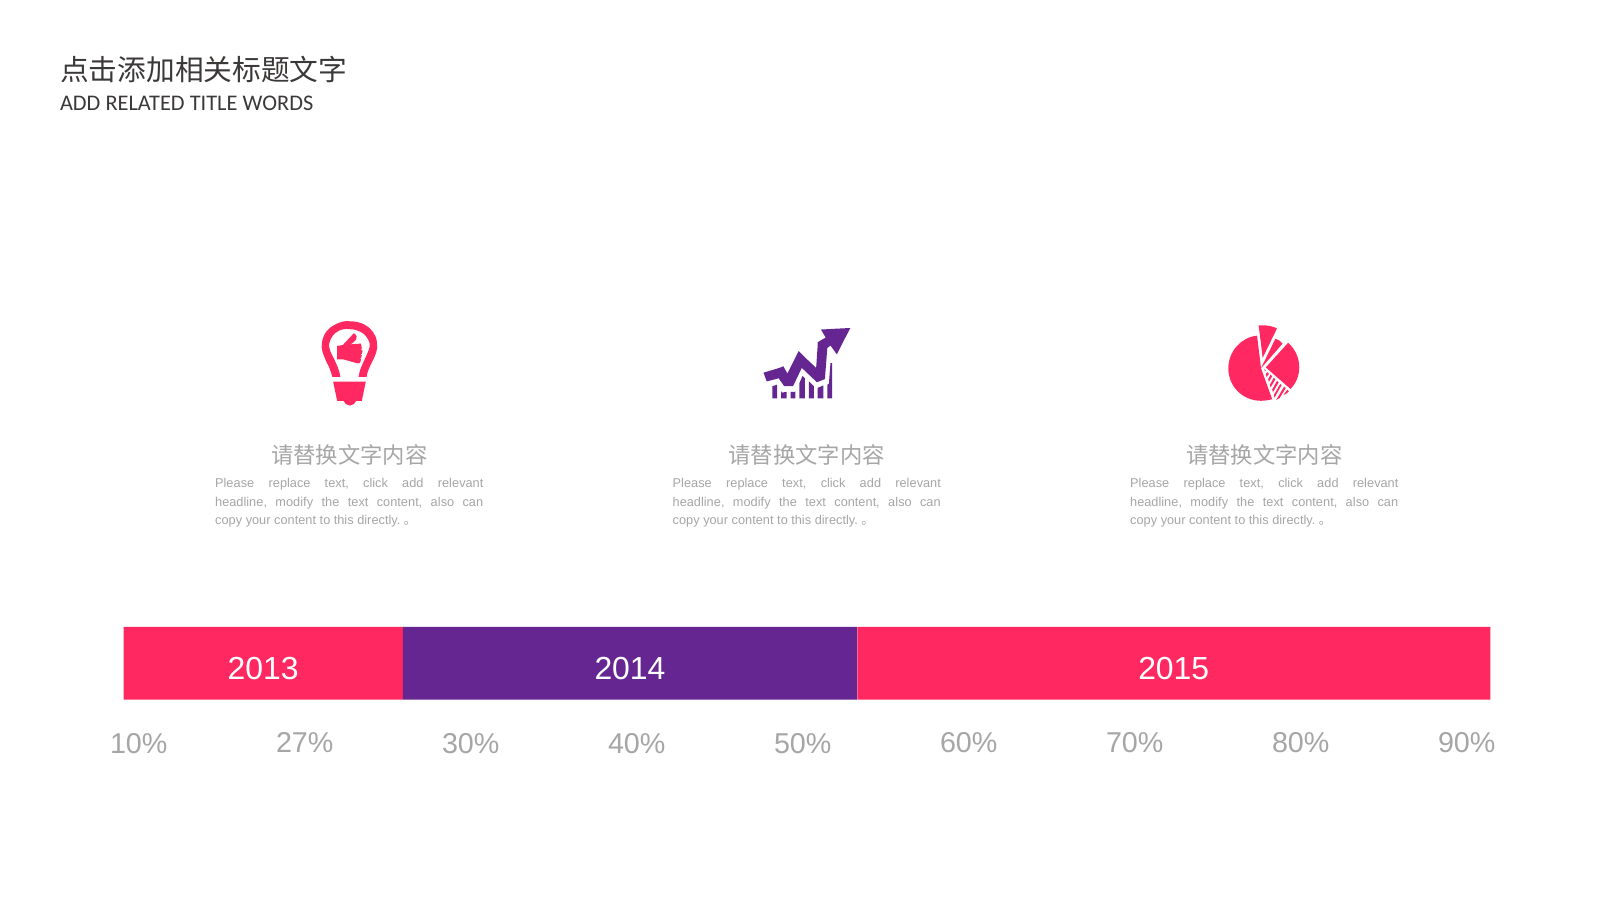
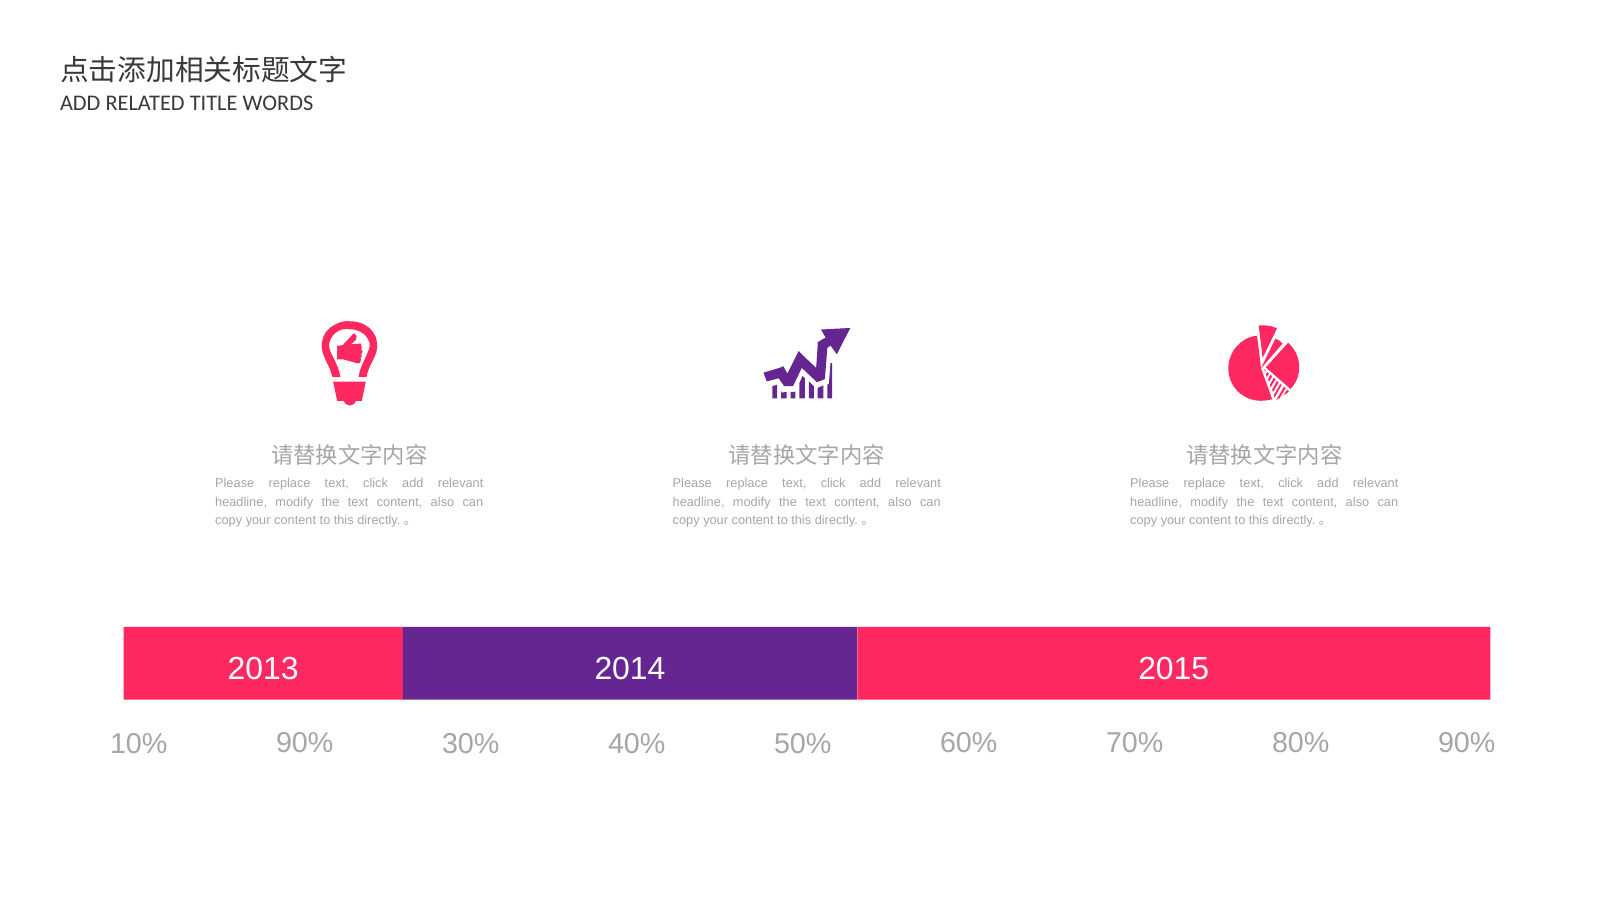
10% 27%: 27% -> 90%
